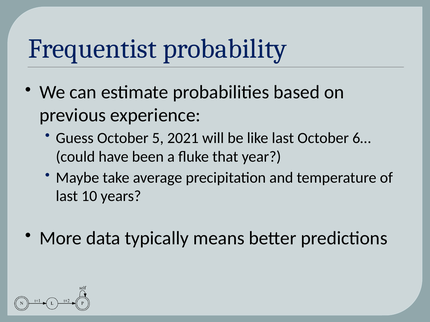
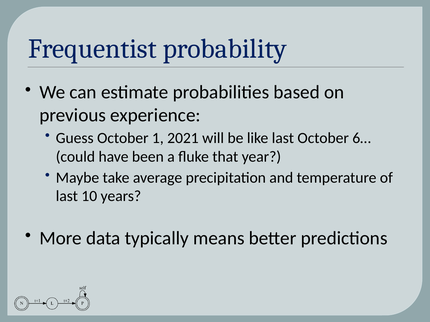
5: 5 -> 1
